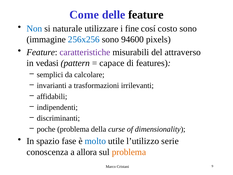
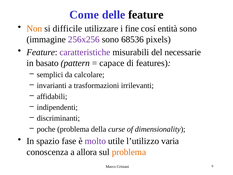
Non colour: blue -> orange
naturale: naturale -> difficile
costo: costo -> entità
256x256 colour: blue -> purple
94600: 94600 -> 68536
attraverso: attraverso -> necessarie
vedasi: vedasi -> basato
molto colour: blue -> purple
serie: serie -> varia
